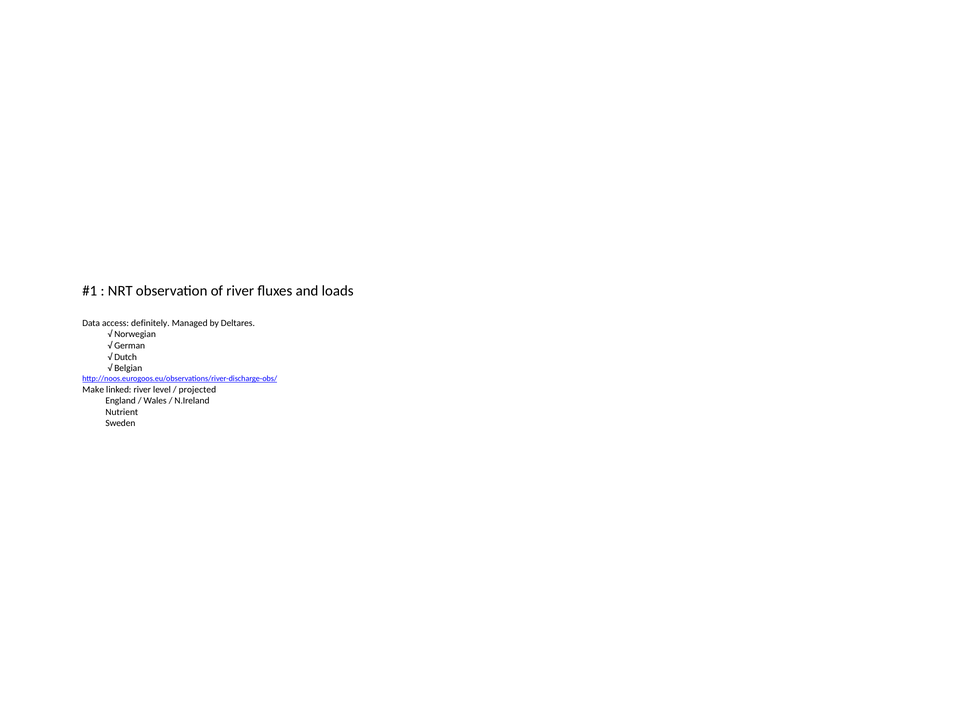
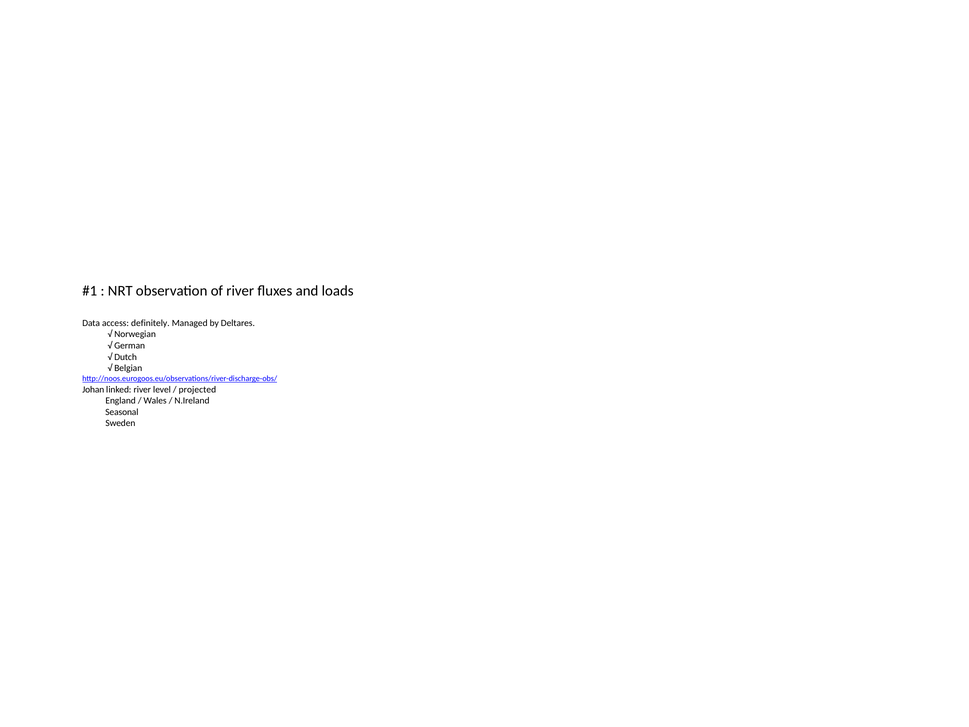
Make: Make -> Johan
Nutrient: Nutrient -> Seasonal
